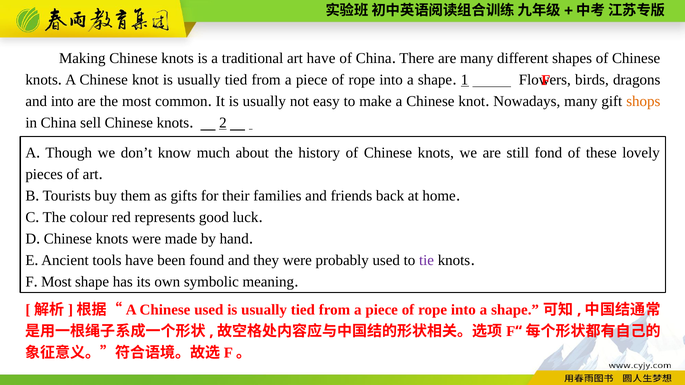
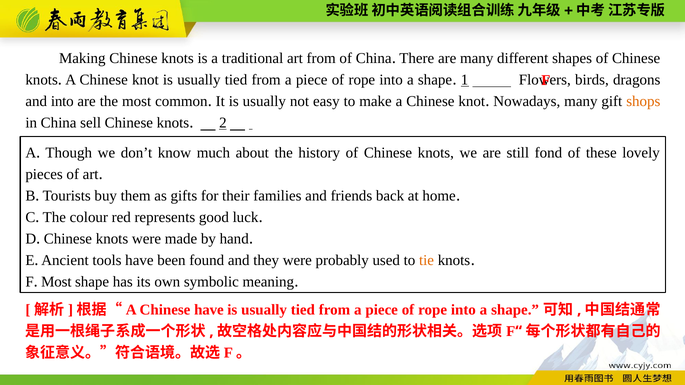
art have: have -> from
tie colour: purple -> orange
Chinese used: used -> have
